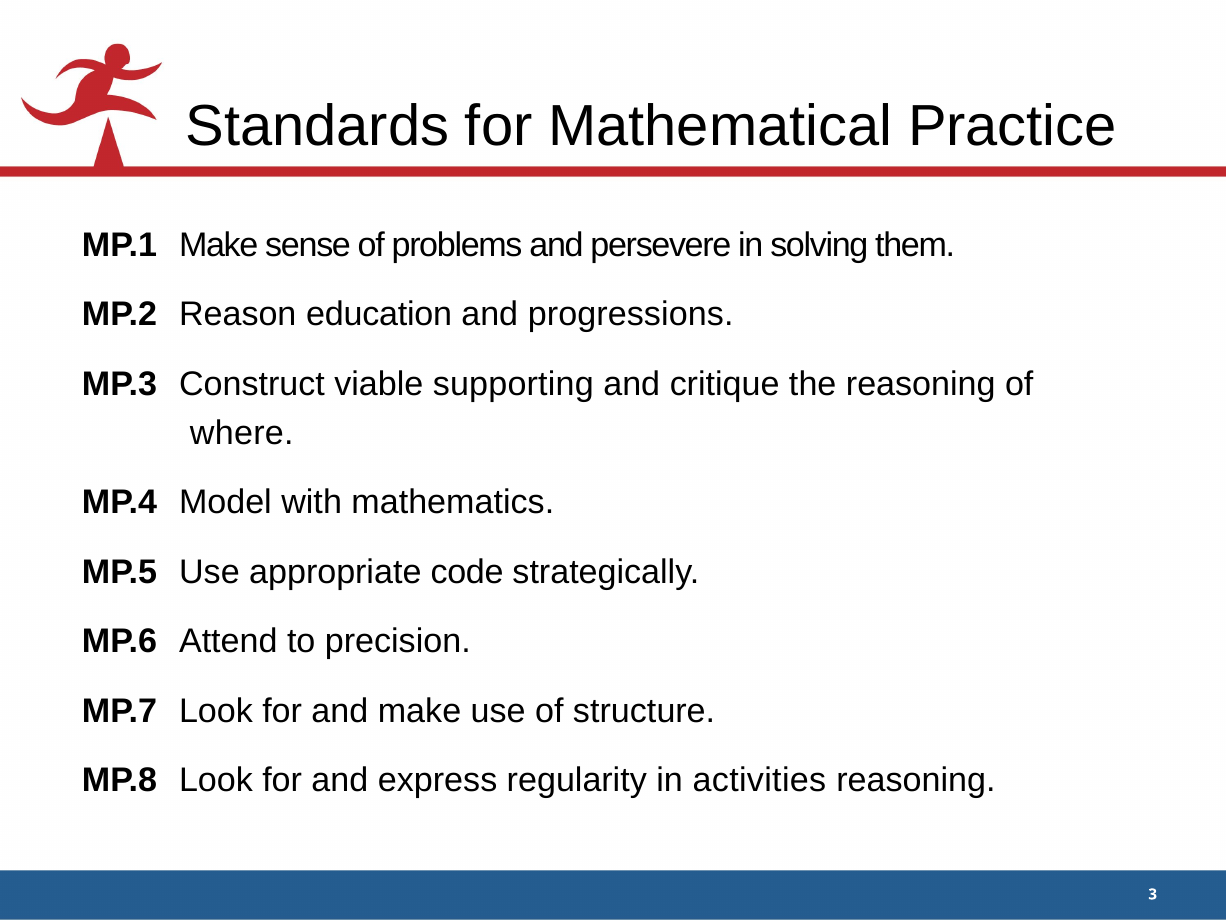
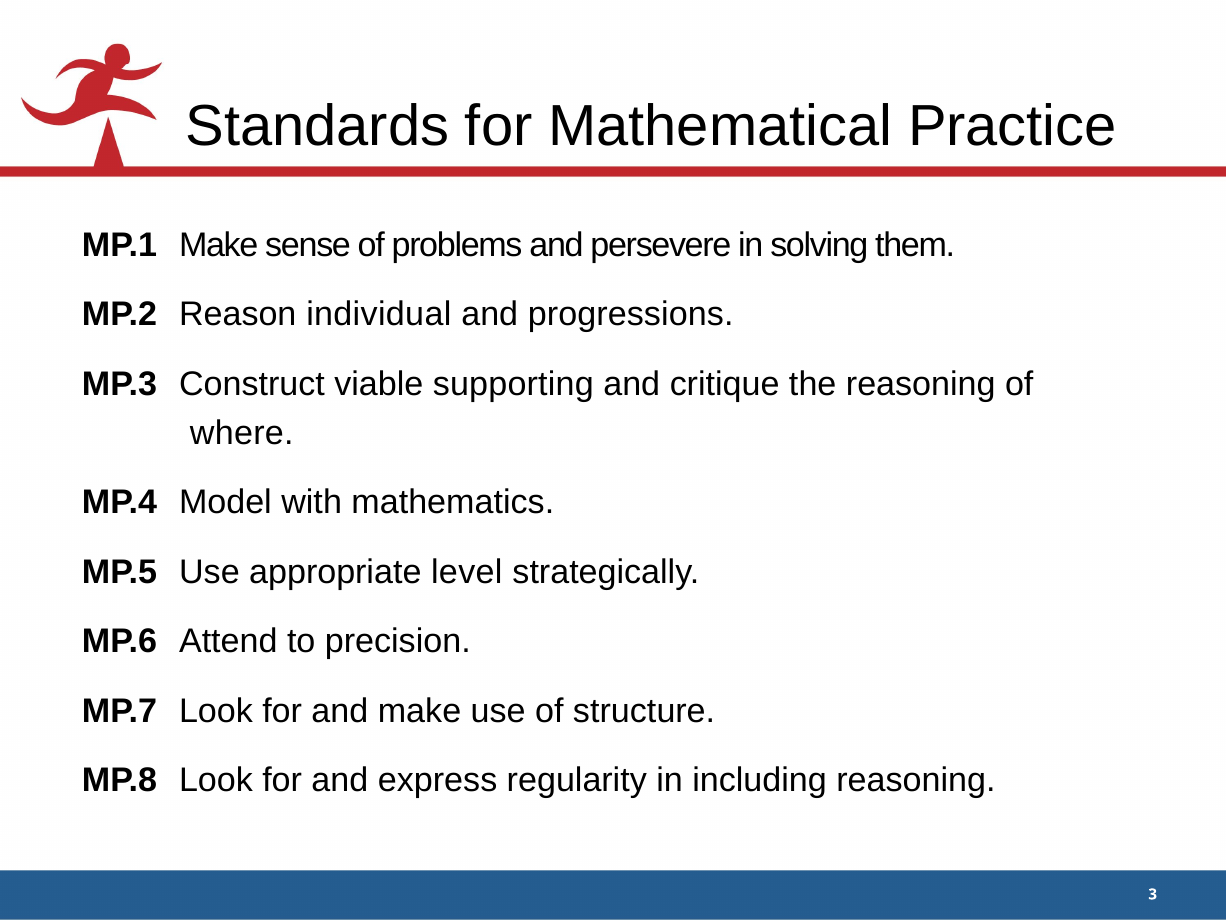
education: education -> individual
code: code -> level
activities: activities -> including
